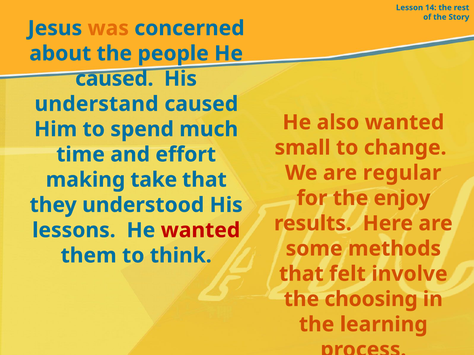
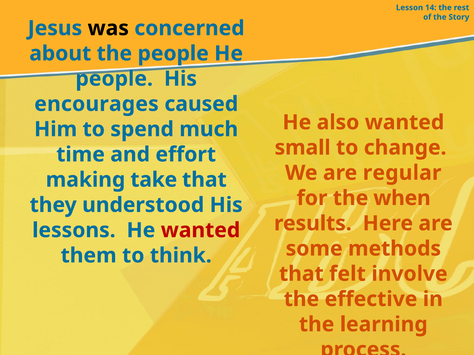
was colour: orange -> black
caused at (114, 79): caused -> people
understand: understand -> encourages
enjoy: enjoy -> when
choosing: choosing -> effective
